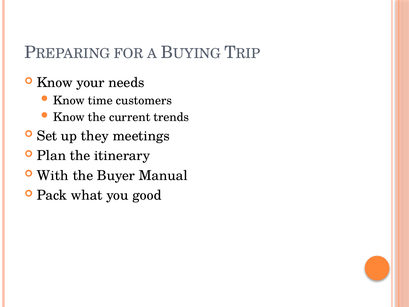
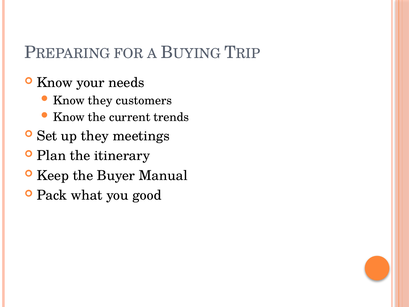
Know time: time -> they
With: With -> Keep
